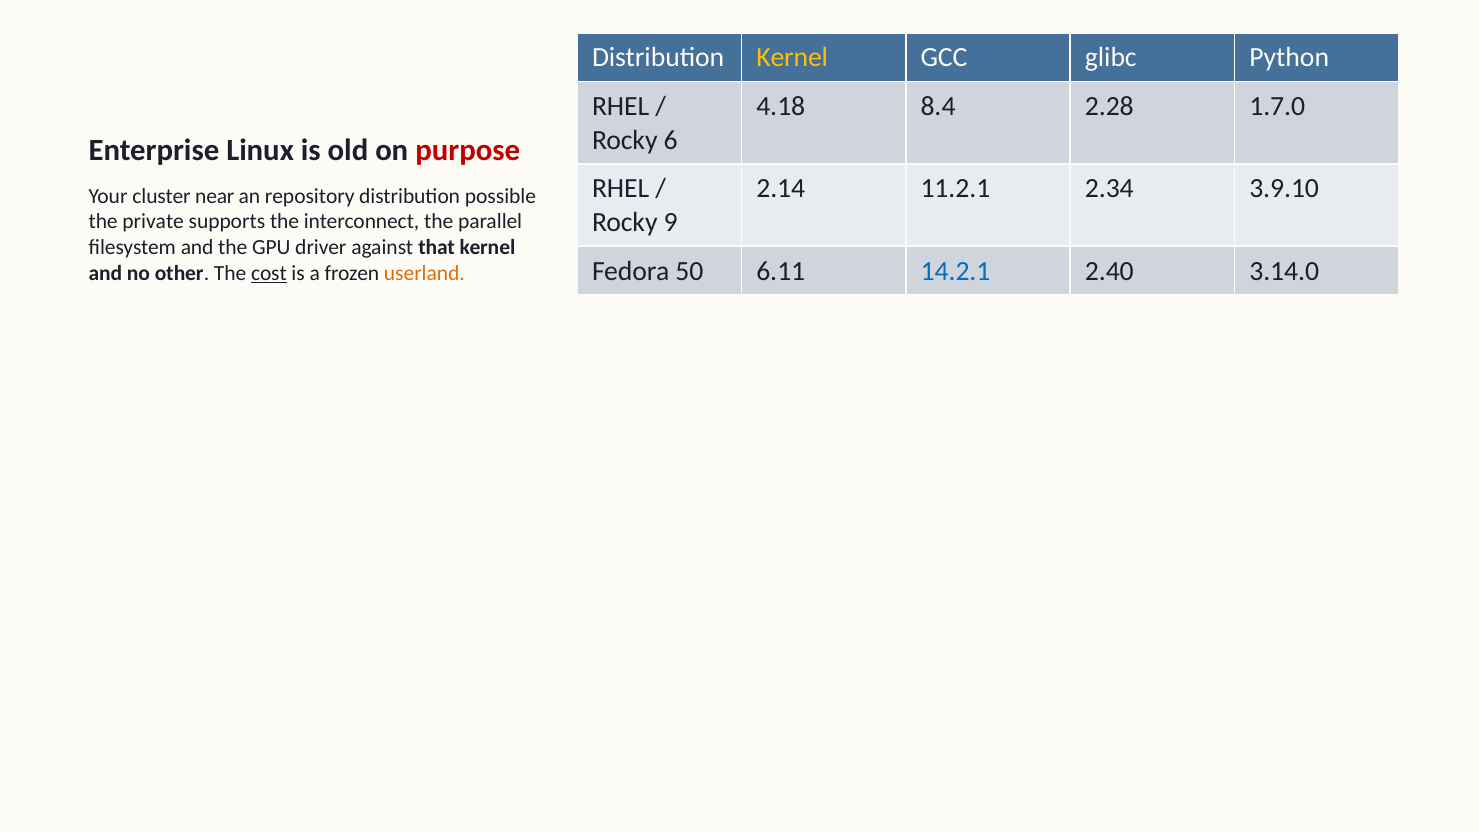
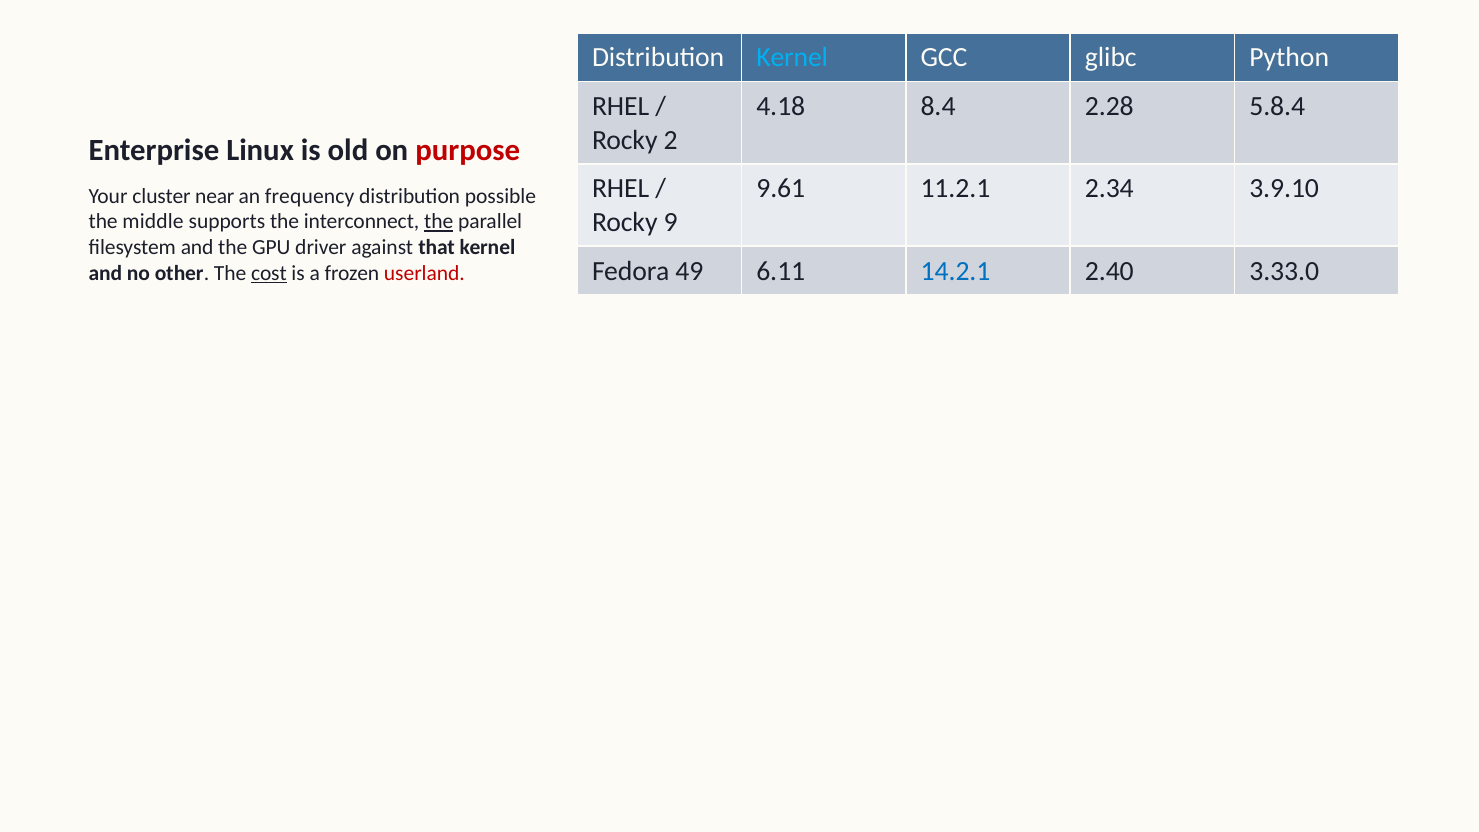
Kernel at (792, 57) colour: yellow -> light blue
1.7.0: 1.7.0 -> 5.8.4
6: 6 -> 2
2.14: 2.14 -> 9.61
repository: repository -> frequency
private: private -> middle
the at (439, 222) underline: none -> present
50: 50 -> 49
3.14.0: 3.14.0 -> 3.33.0
userland colour: orange -> red
